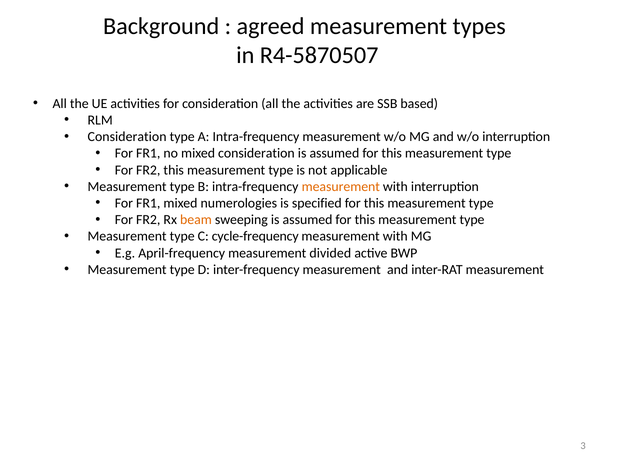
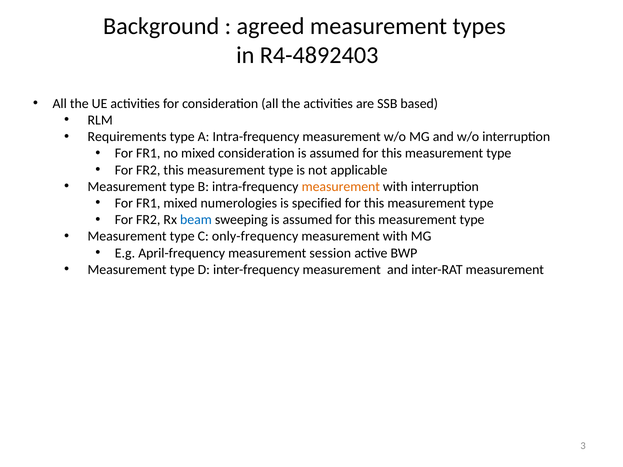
R4-5870507: R4-5870507 -> R4-4892403
Consideration at (127, 137): Consideration -> Requirements
beam colour: orange -> blue
cycle-frequency: cycle-frequency -> only-frequency
divided: divided -> session
